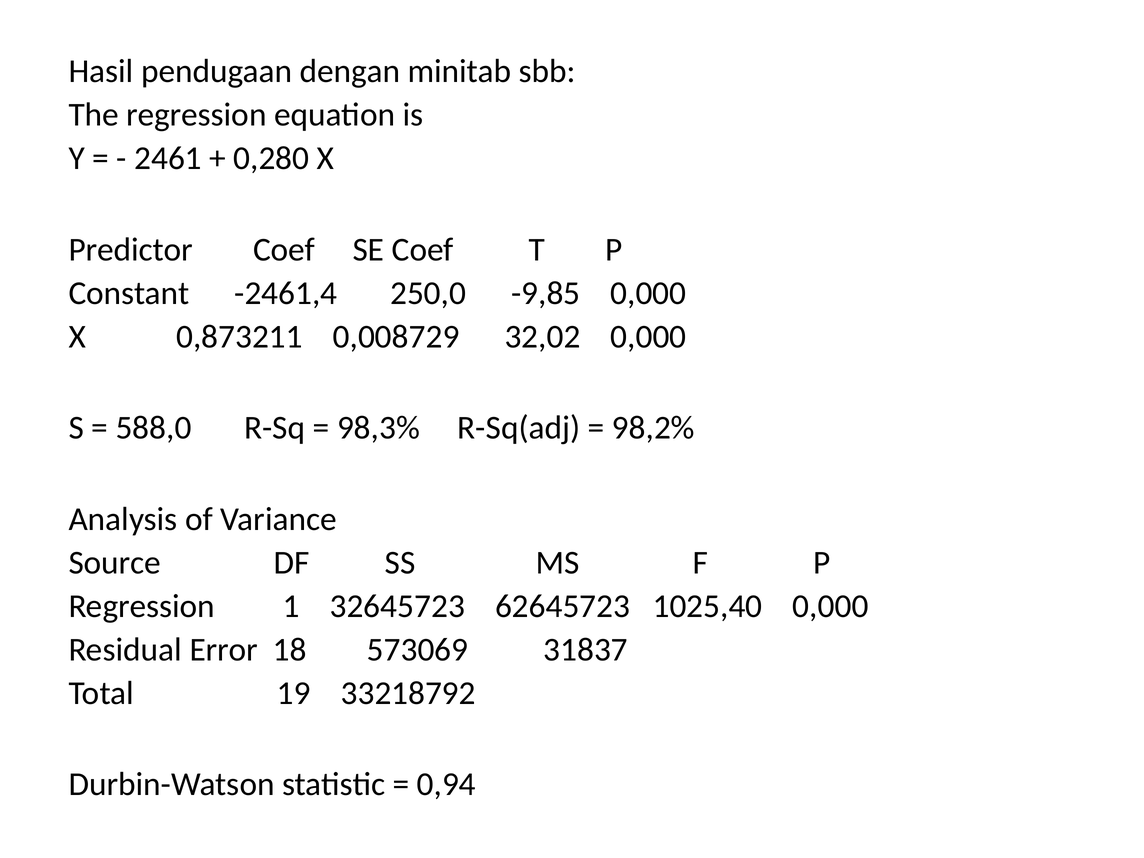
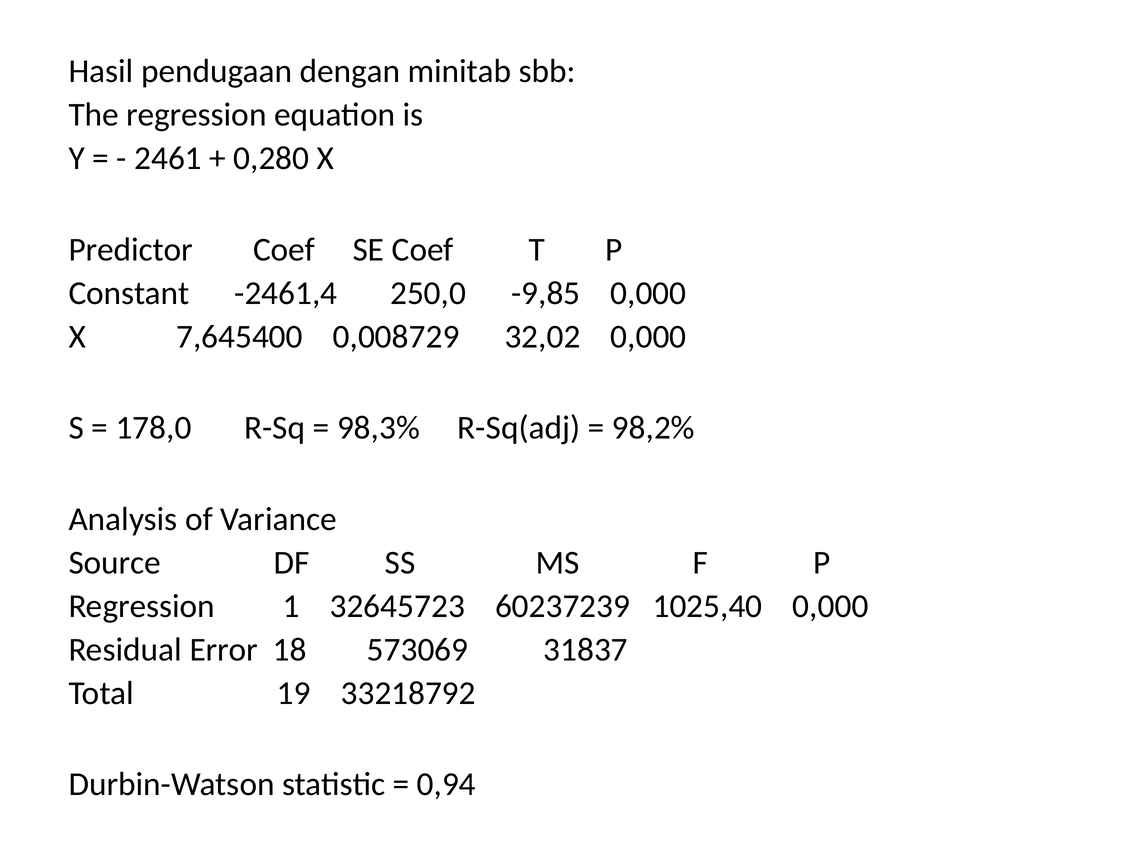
0,873211: 0,873211 -> 7,645400
588,0: 588,0 -> 178,0
62645723: 62645723 -> 60237239
